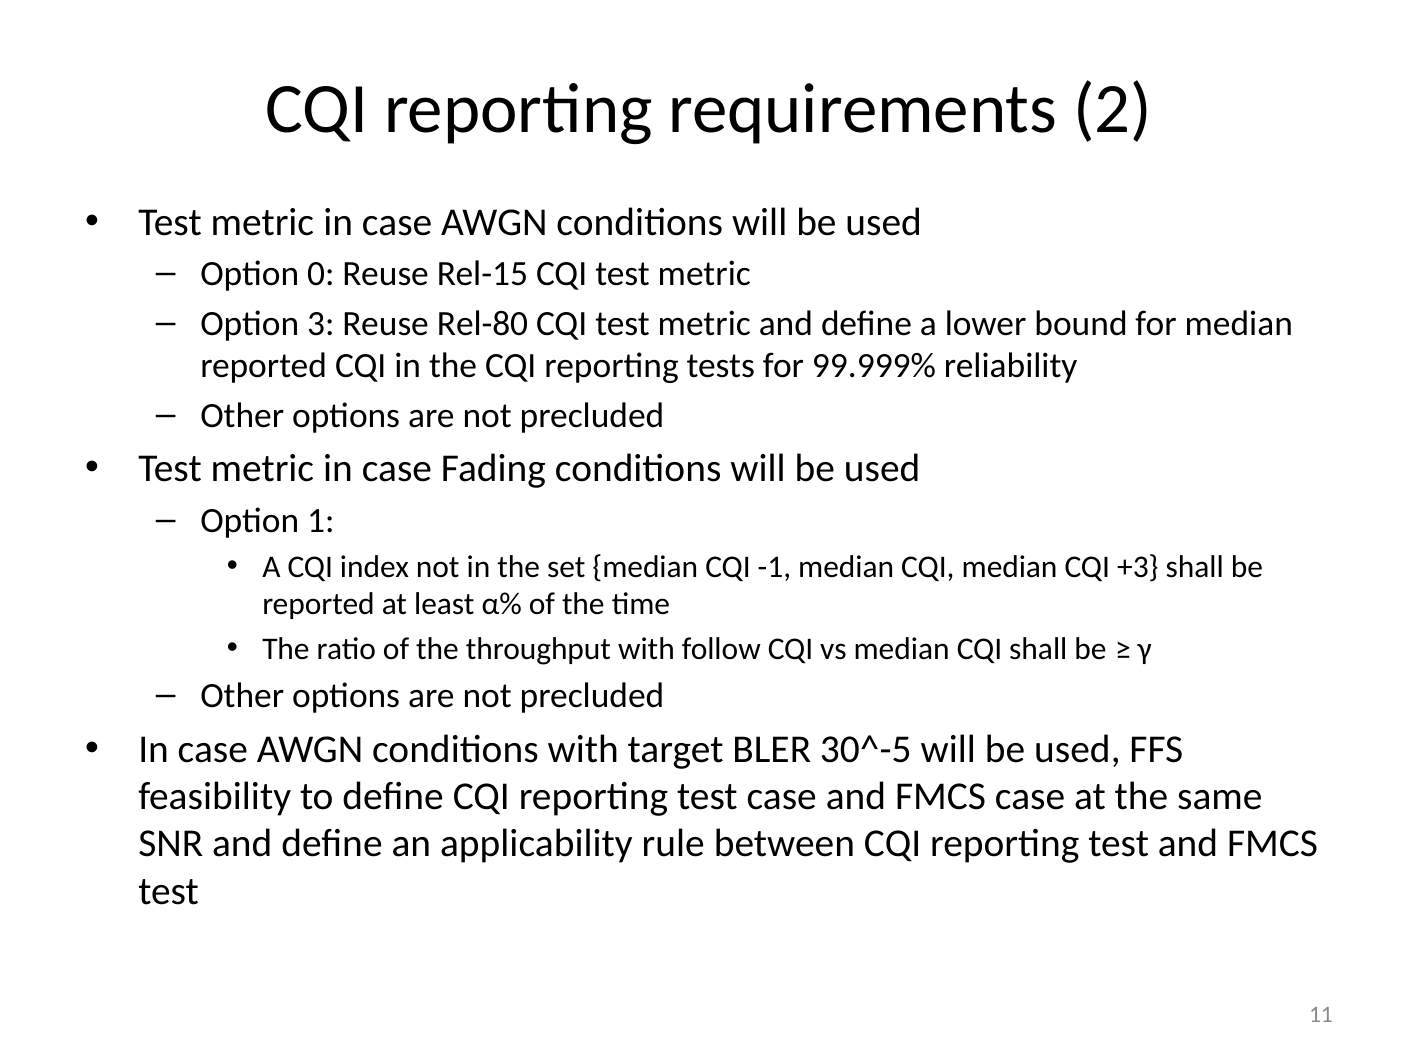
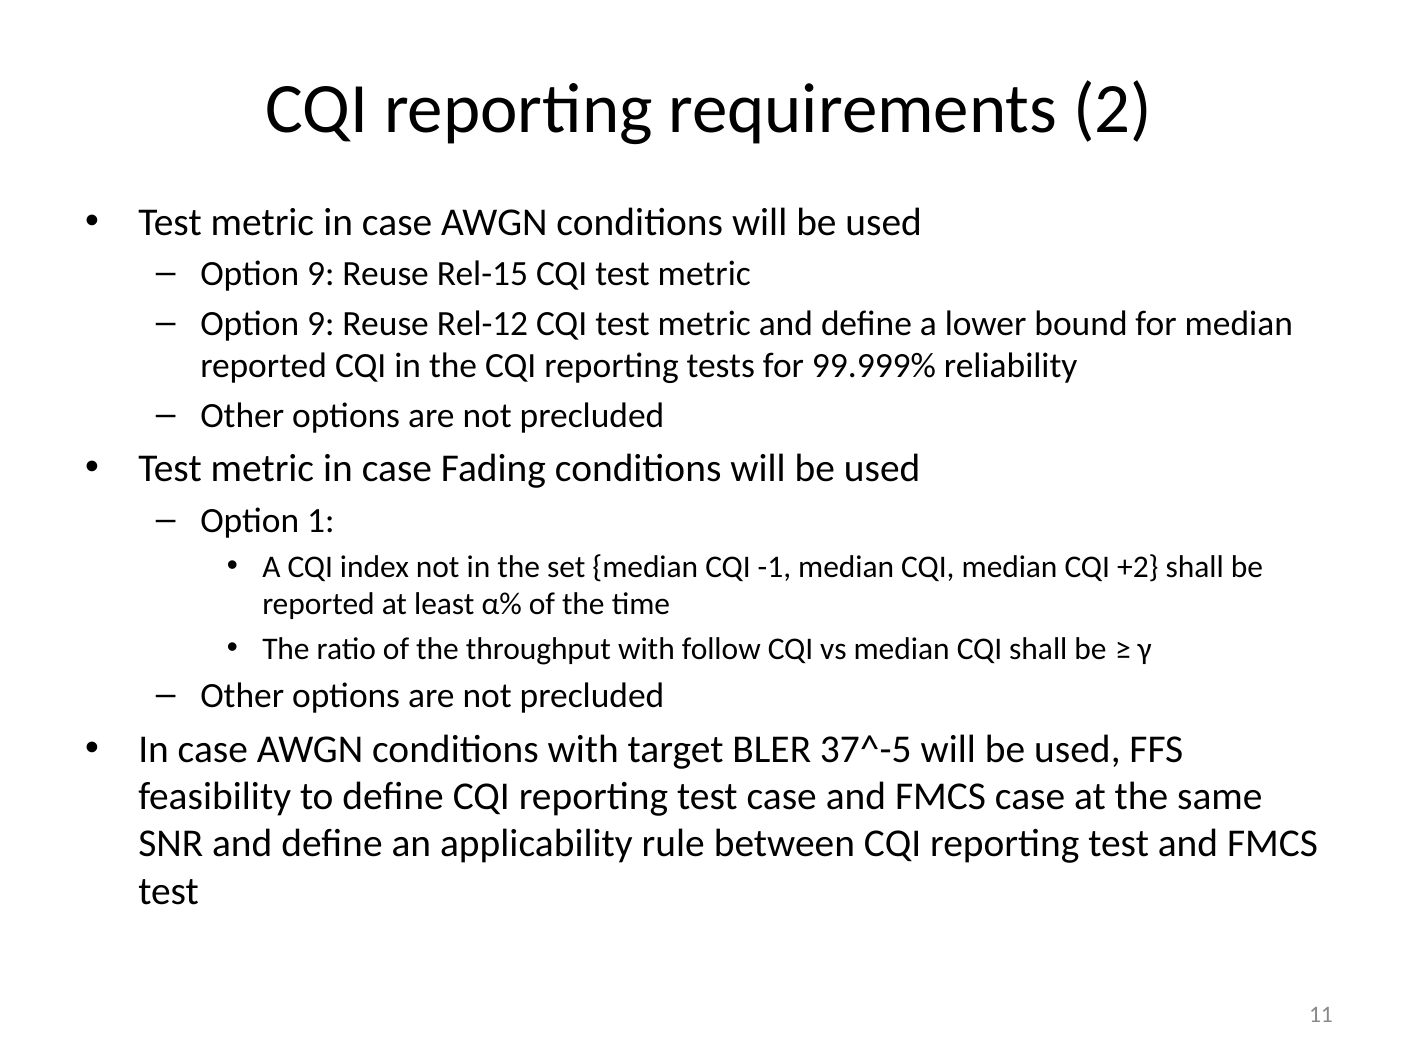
0 at (321, 274): 0 -> 9
3 at (321, 324): 3 -> 9
Rel-80: Rel-80 -> Rel-12
+3: +3 -> +2
30^-5: 30^-5 -> 37^-5
